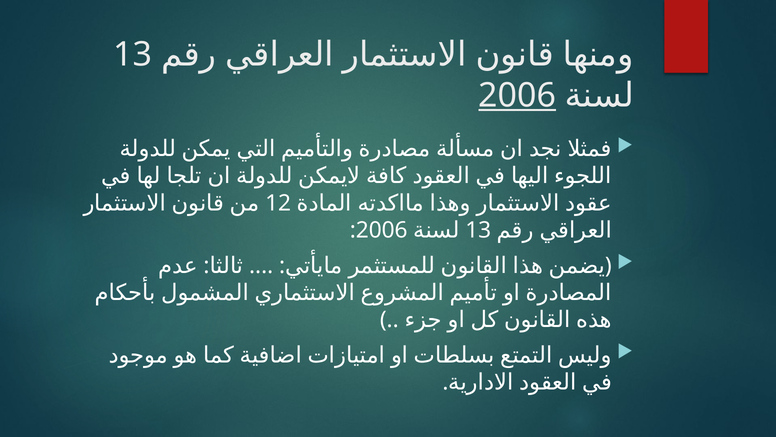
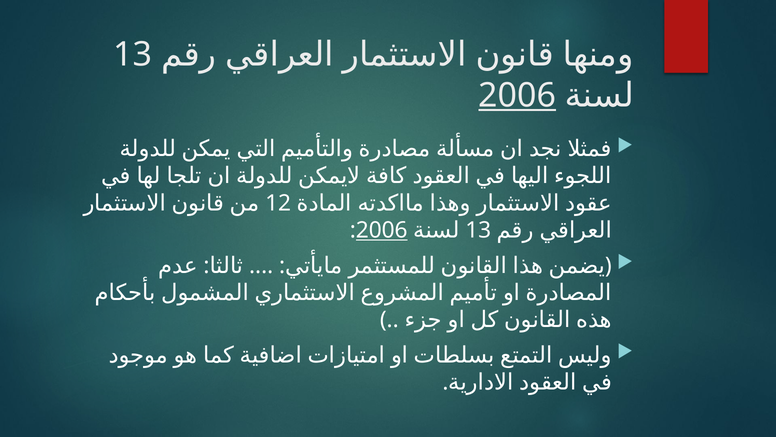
2006 at (382, 230) underline: none -> present
